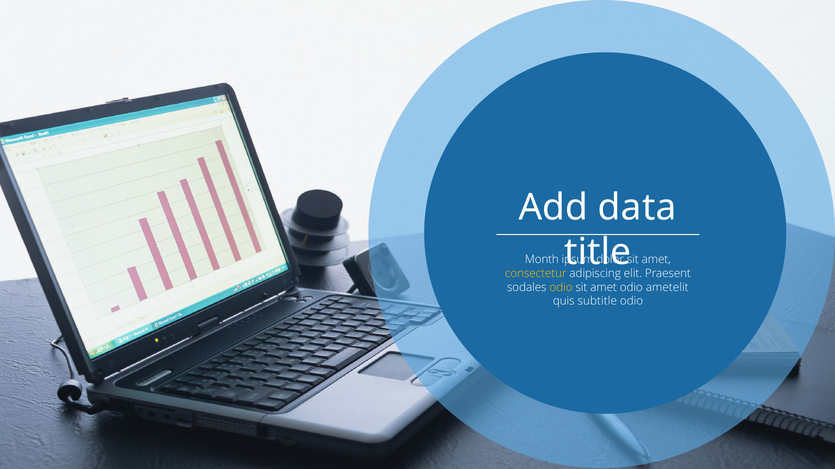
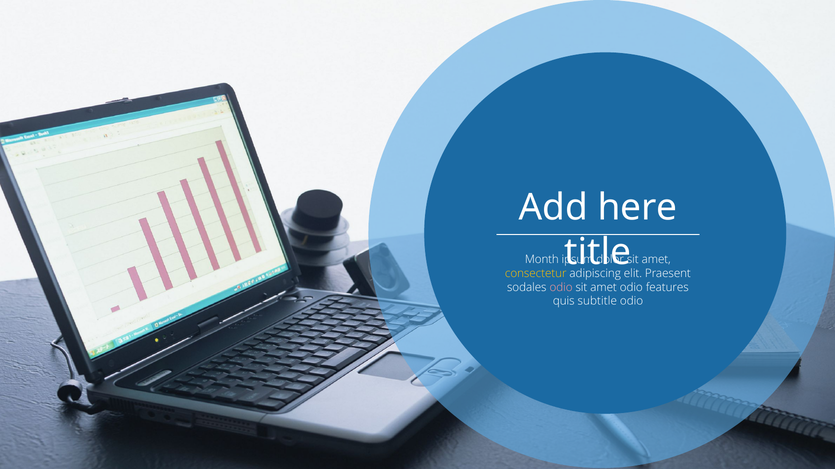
data: data -> here
odio at (561, 288) colour: yellow -> pink
ametelit: ametelit -> features
